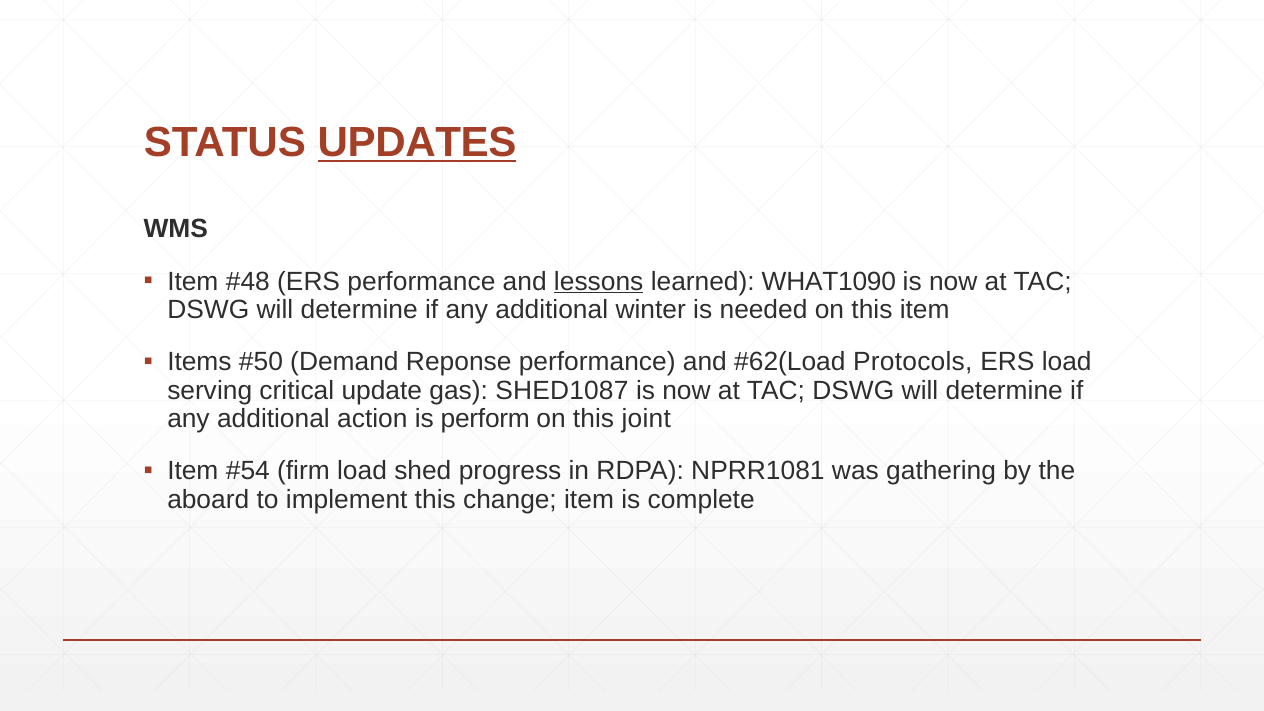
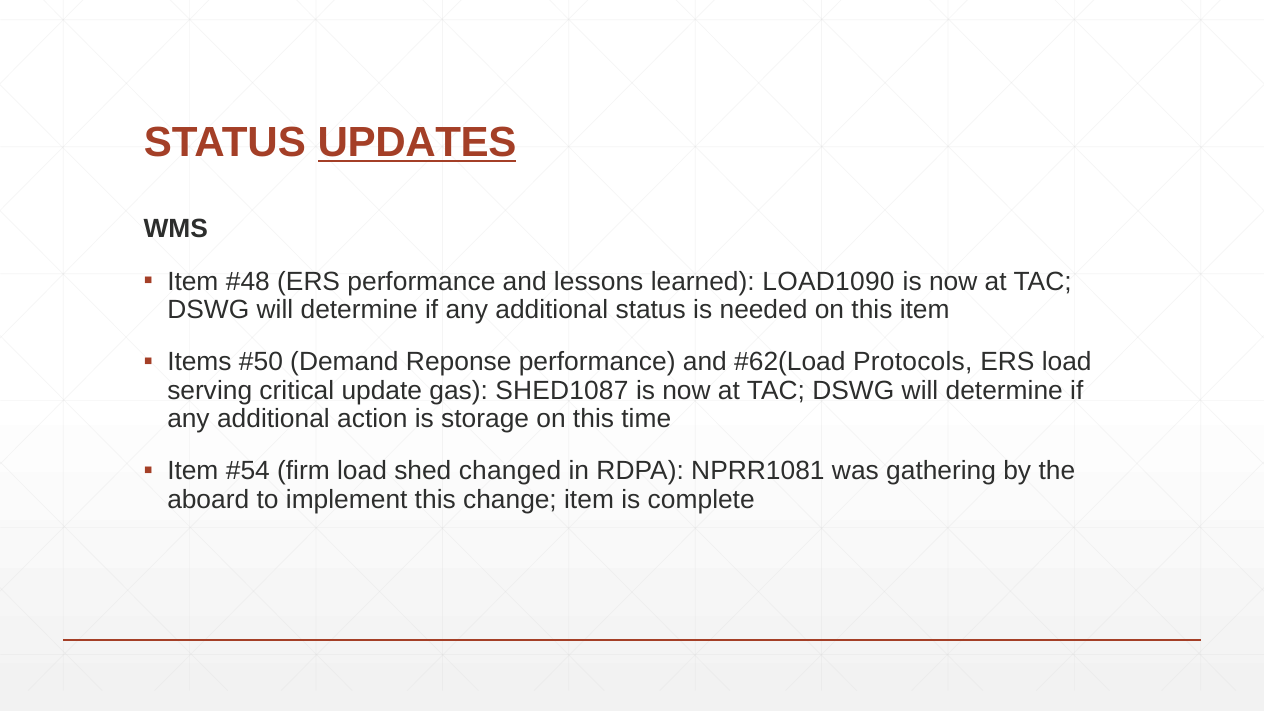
lessons underline: present -> none
WHAT1090: WHAT1090 -> LOAD1090
additional winter: winter -> status
perform: perform -> storage
joint: joint -> time
progress: progress -> changed
